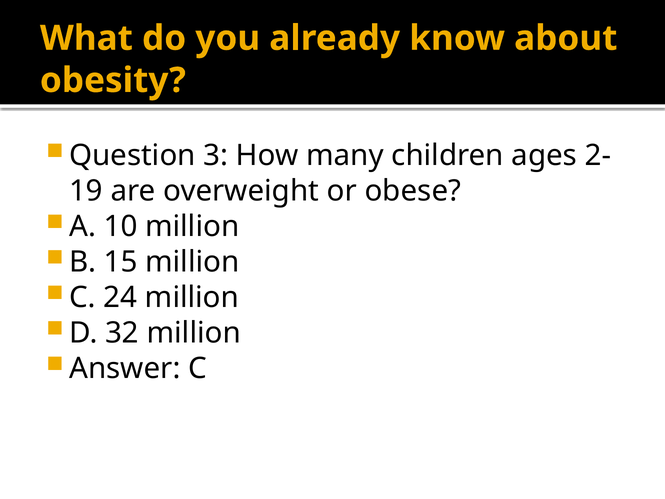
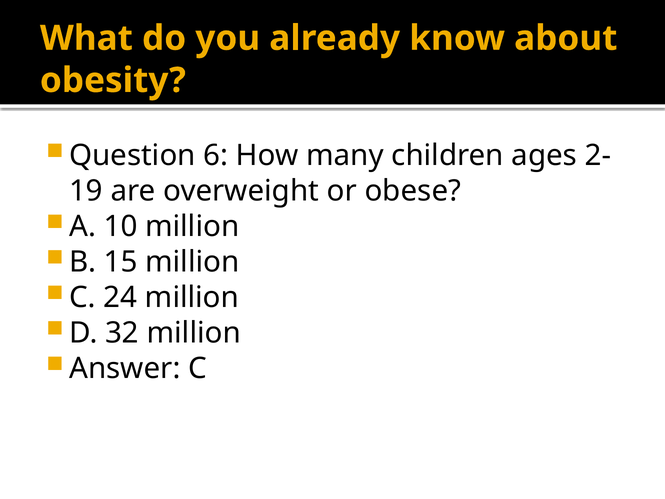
3: 3 -> 6
